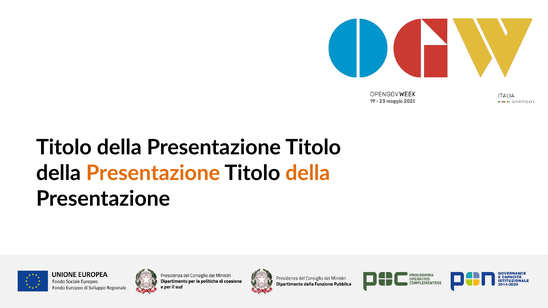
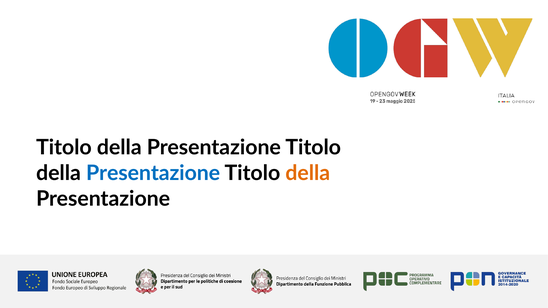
Presentazione at (153, 173) colour: orange -> blue
